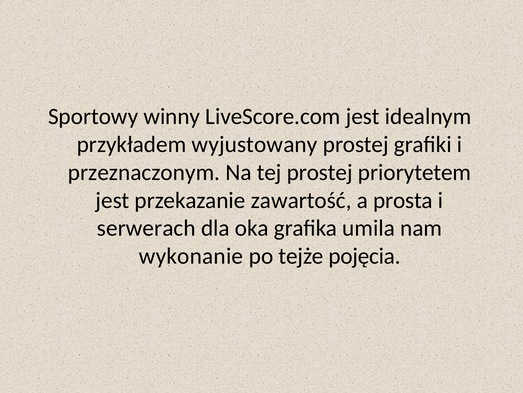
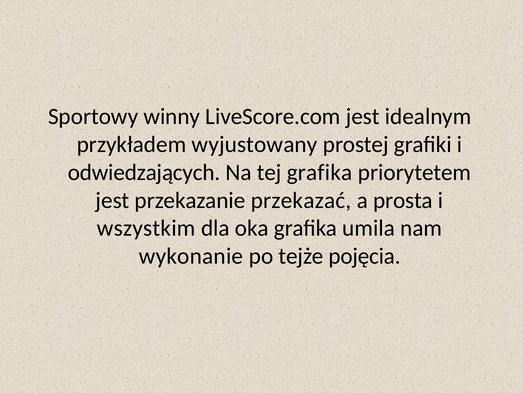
przeznaczonym: przeznaczonym -> odwiedzających
tej prostej: prostej -> grafika
zawartość: zawartość -> przekazać
serwerach: serwerach -> wszystkim
